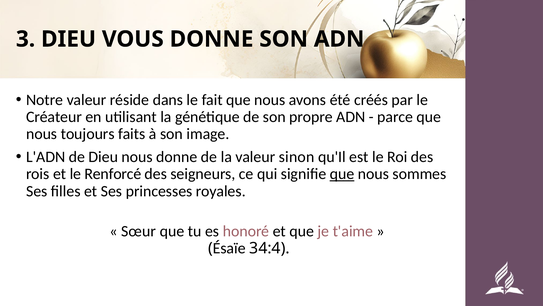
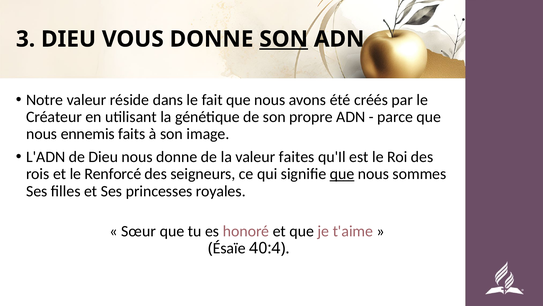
SON at (284, 39) underline: none -> present
toujours: toujours -> ennemis
sinon: sinon -> faites
34:4: 34:4 -> 40:4
